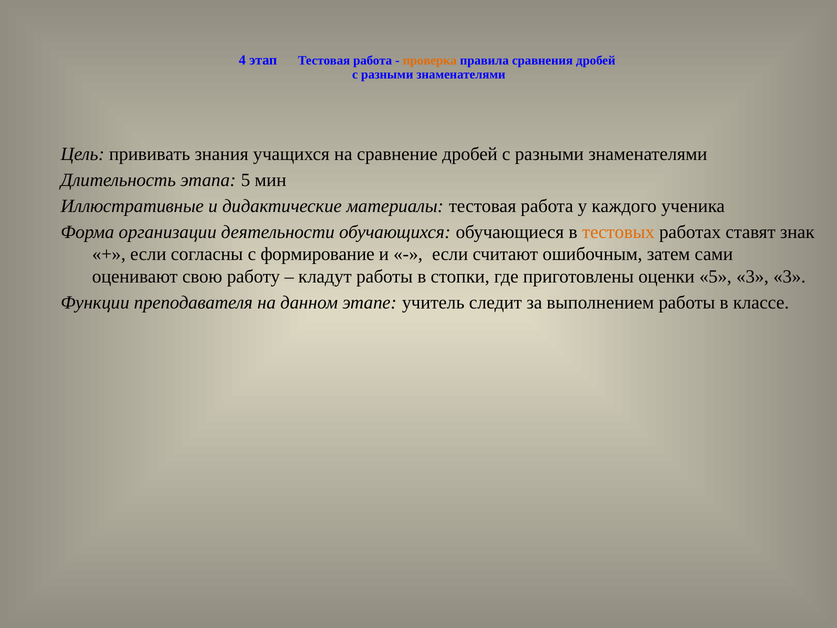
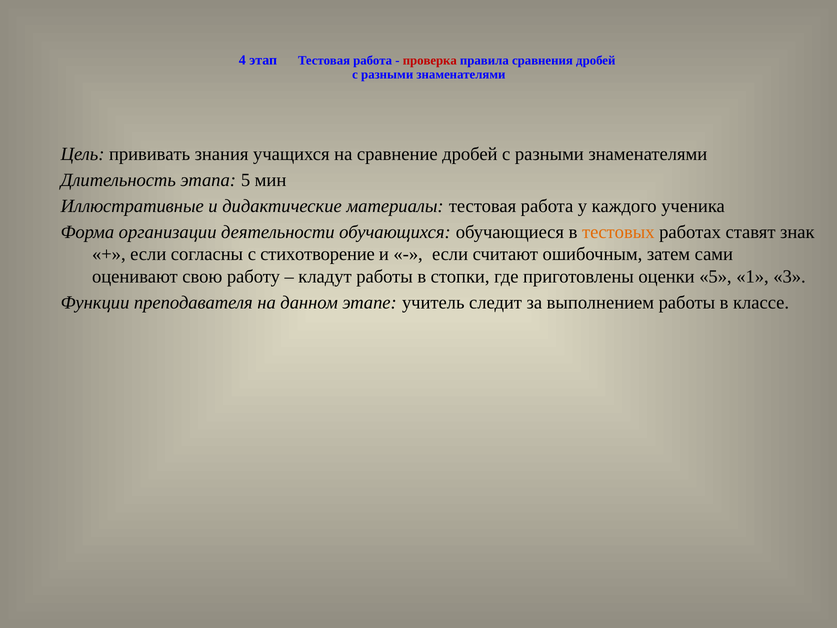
проверка colour: orange -> red
формирование: формирование -> стихотворение
5 3: 3 -> 1
